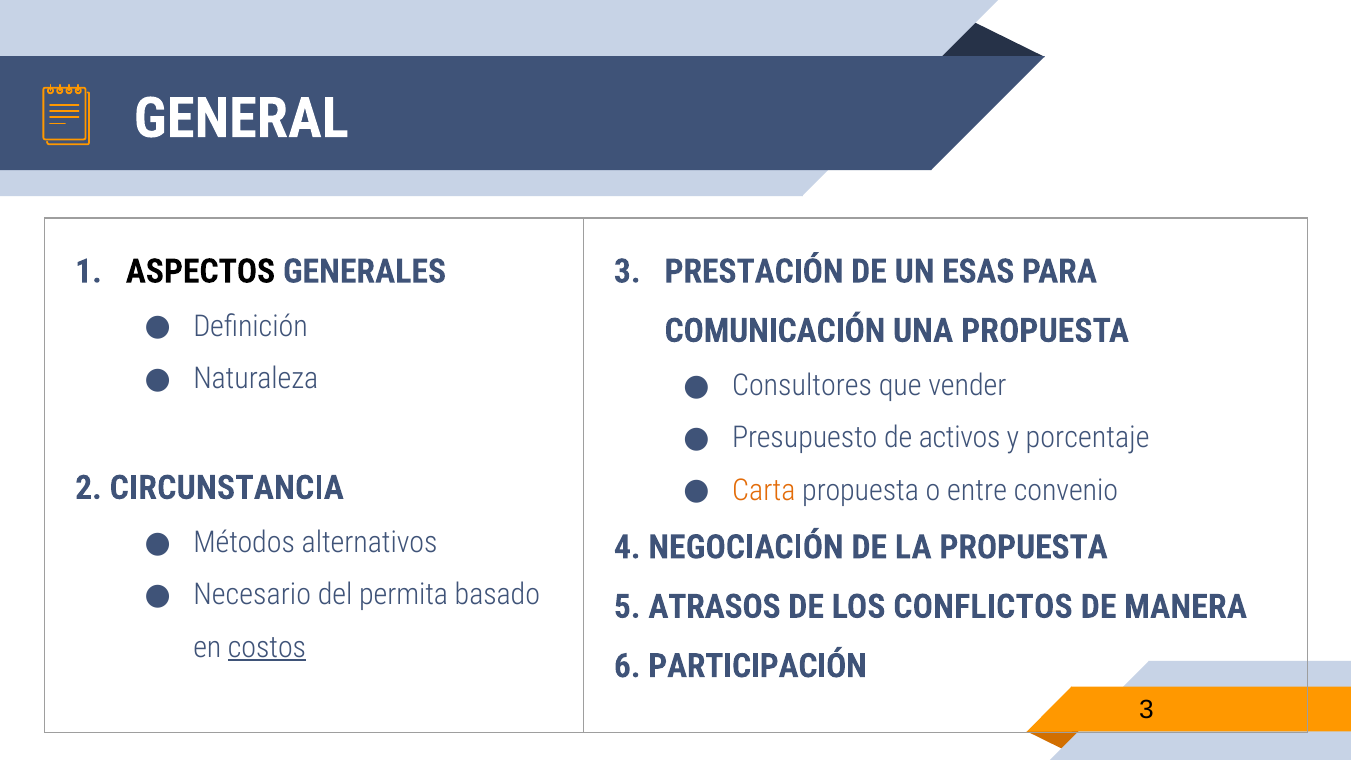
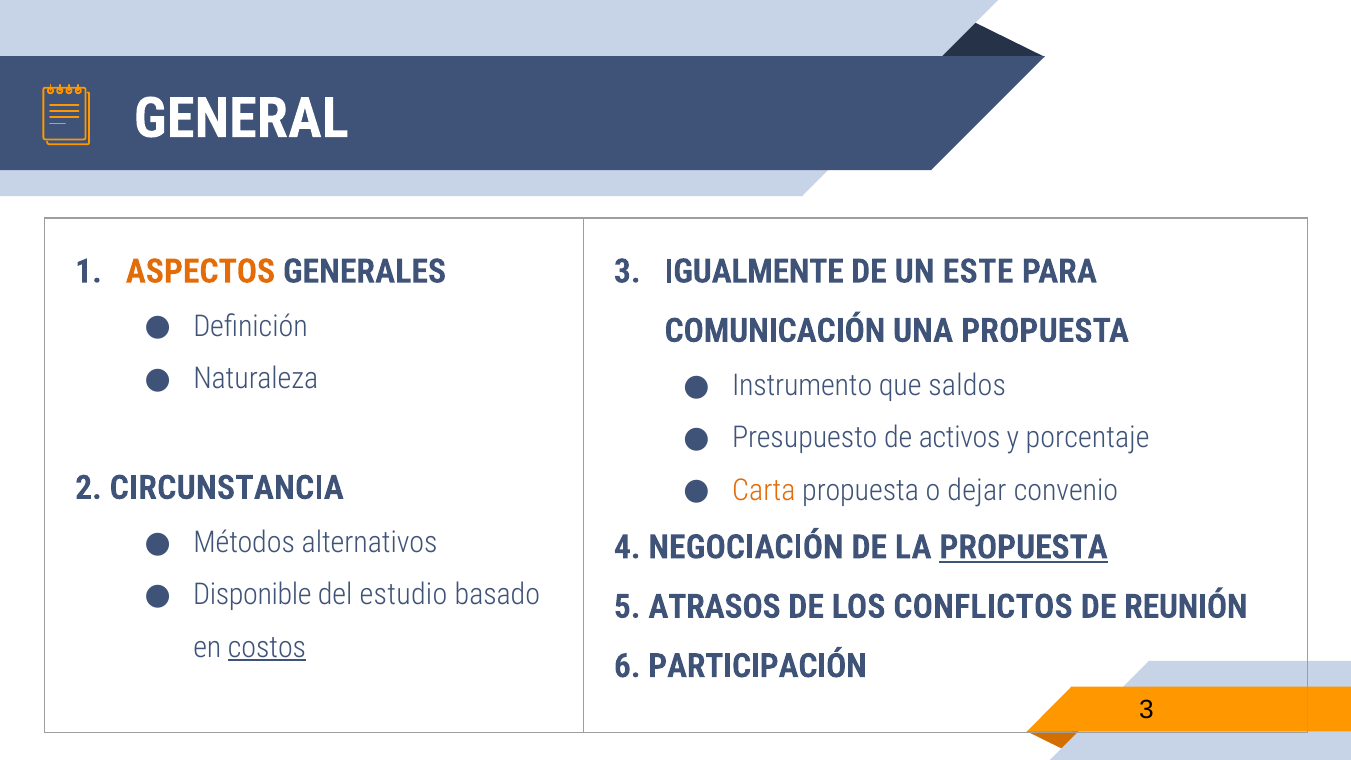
ASPECTOS colour: black -> orange
PRESTACIÓN: PRESTACIÓN -> IGUALMENTE
ESAS: ESAS -> ESTE
Consultores: Consultores -> Instrumento
vender: vender -> saldos
entre: entre -> dejar
PROPUESTA at (1024, 547) underline: none -> present
Necesario: Necesario -> Disponible
permita: permita -> estudio
MANERA: MANERA -> REUNIÓN
